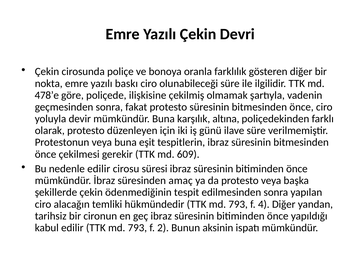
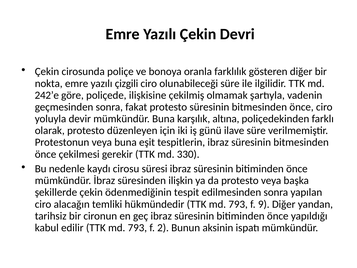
baskı: baskı -> çizgili
478’e: 478’e -> 242’e
609: 609 -> 330
nedenle edilir: edilir -> kaydı
amaç: amaç -> ilişkin
4: 4 -> 9
